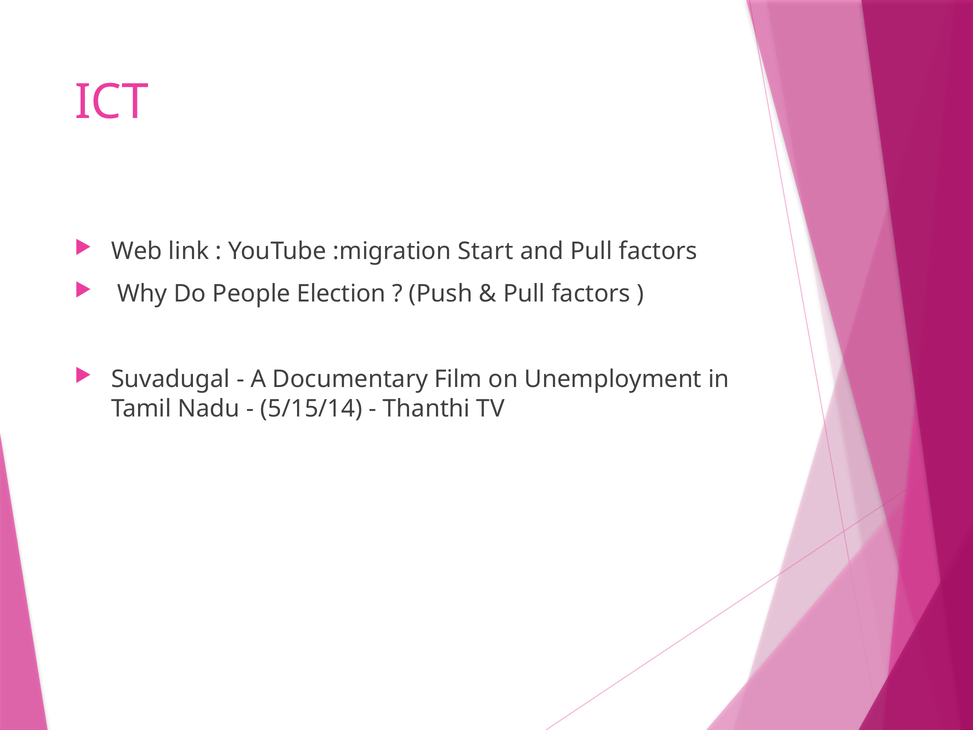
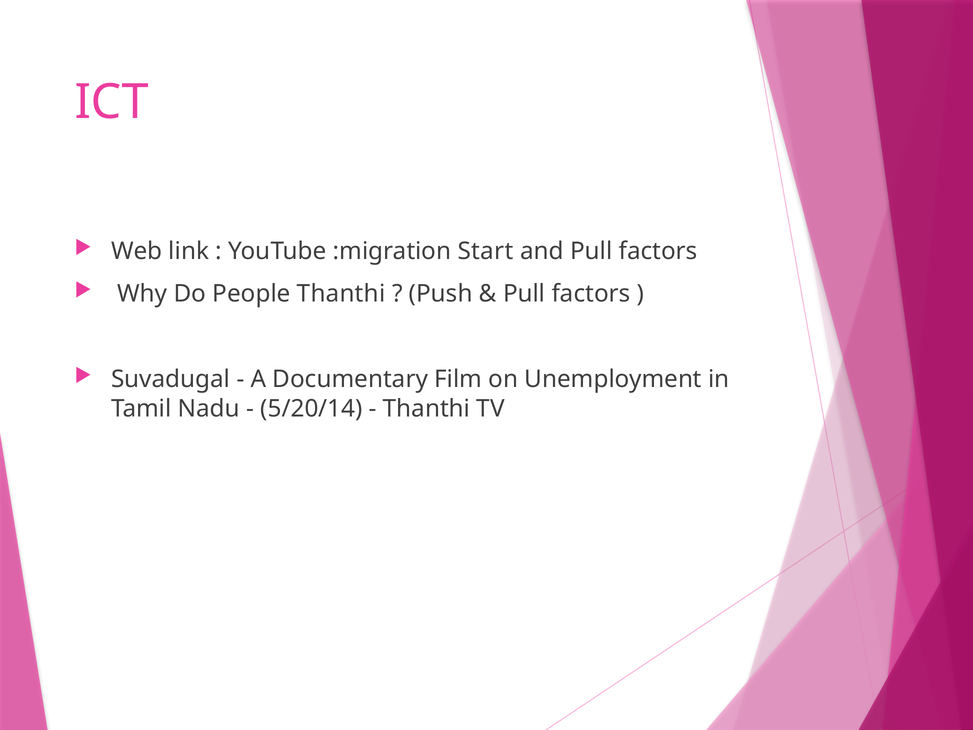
People Election: Election -> Thanthi
5/15/14: 5/15/14 -> 5/20/14
